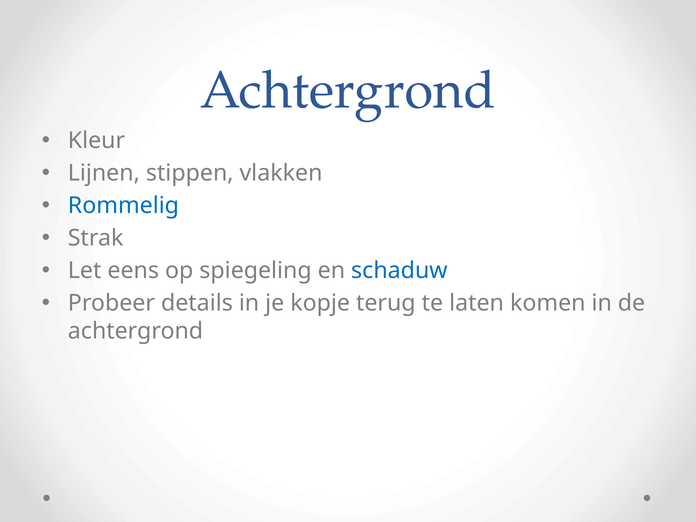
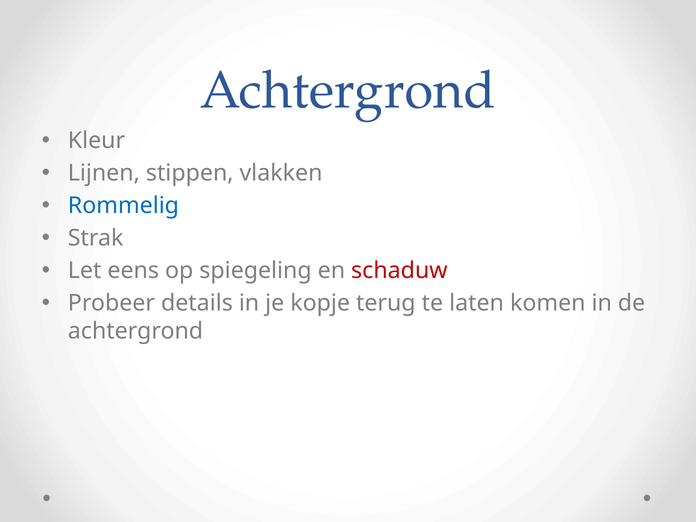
schaduw colour: blue -> red
